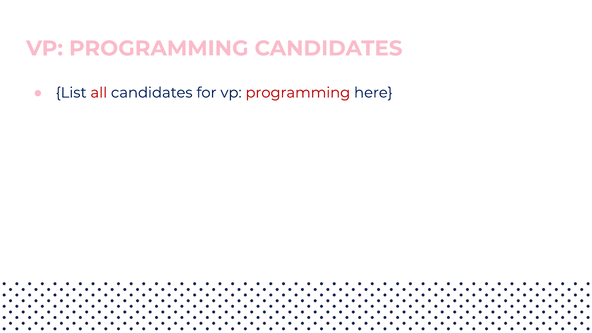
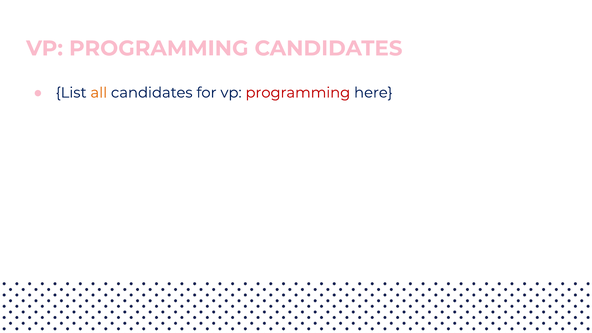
all colour: red -> orange
